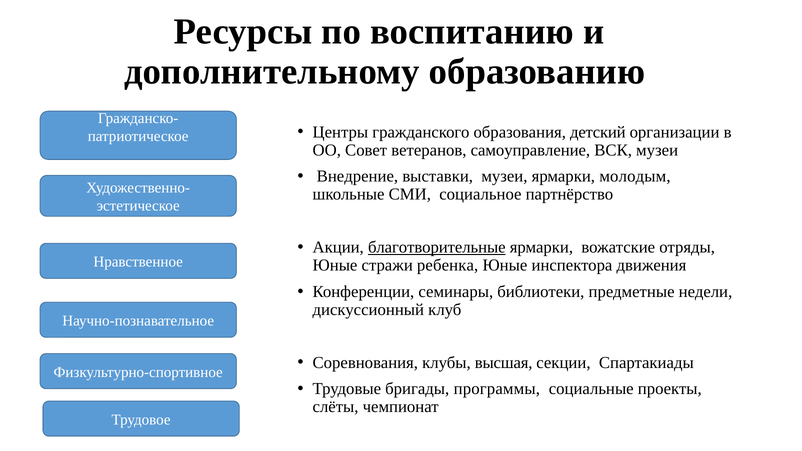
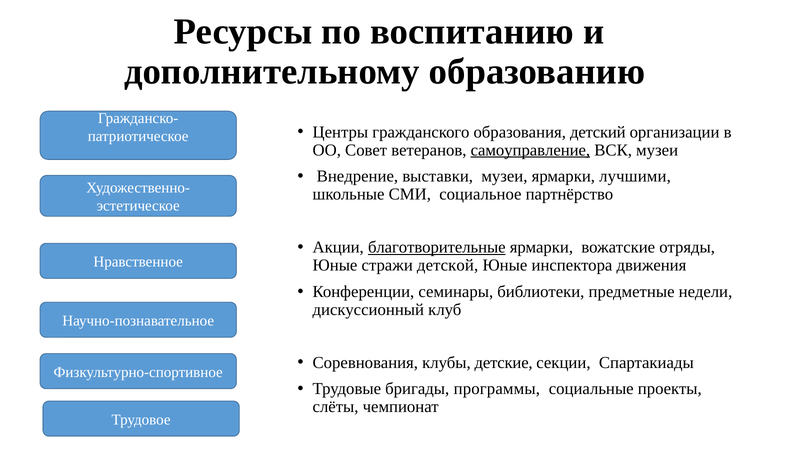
самоуправление underline: none -> present
молодым: молодым -> лучшими
ребенка: ребенка -> детской
высшая: высшая -> детские
